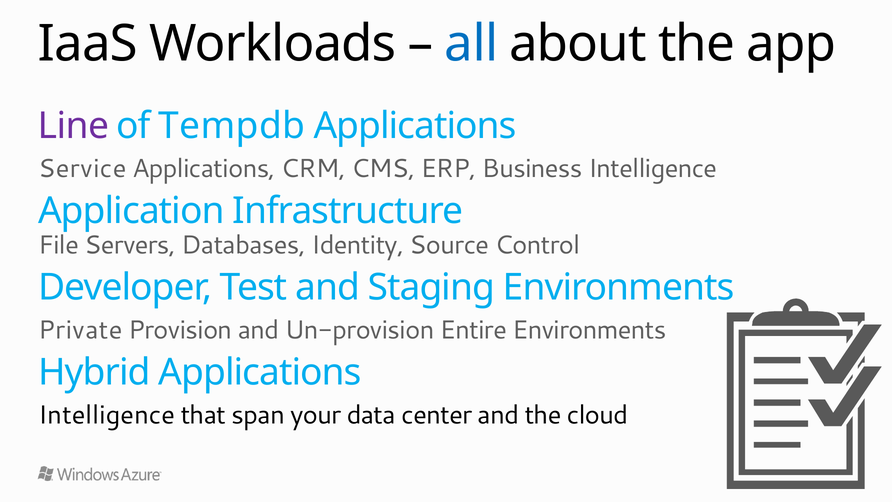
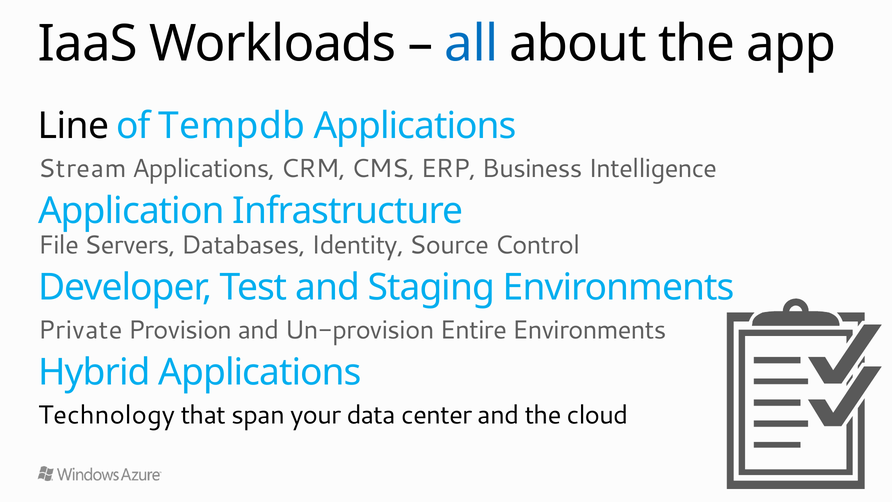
Line colour: purple -> black
Service: Service -> Stream
Intelligence at (107, 415): Intelligence -> Technology
